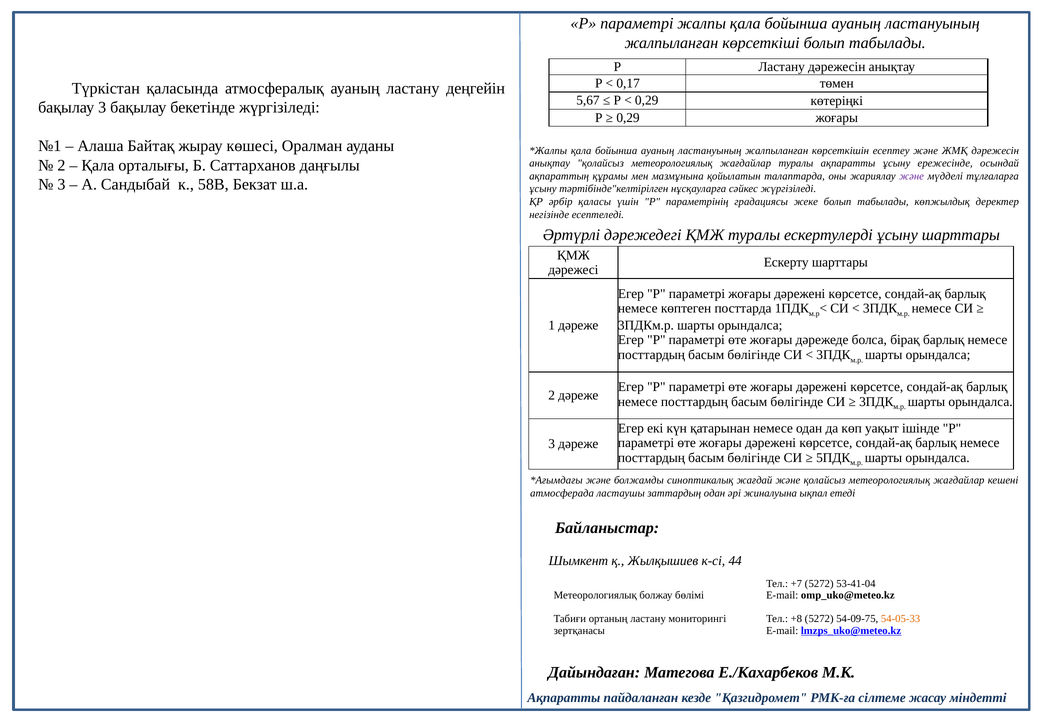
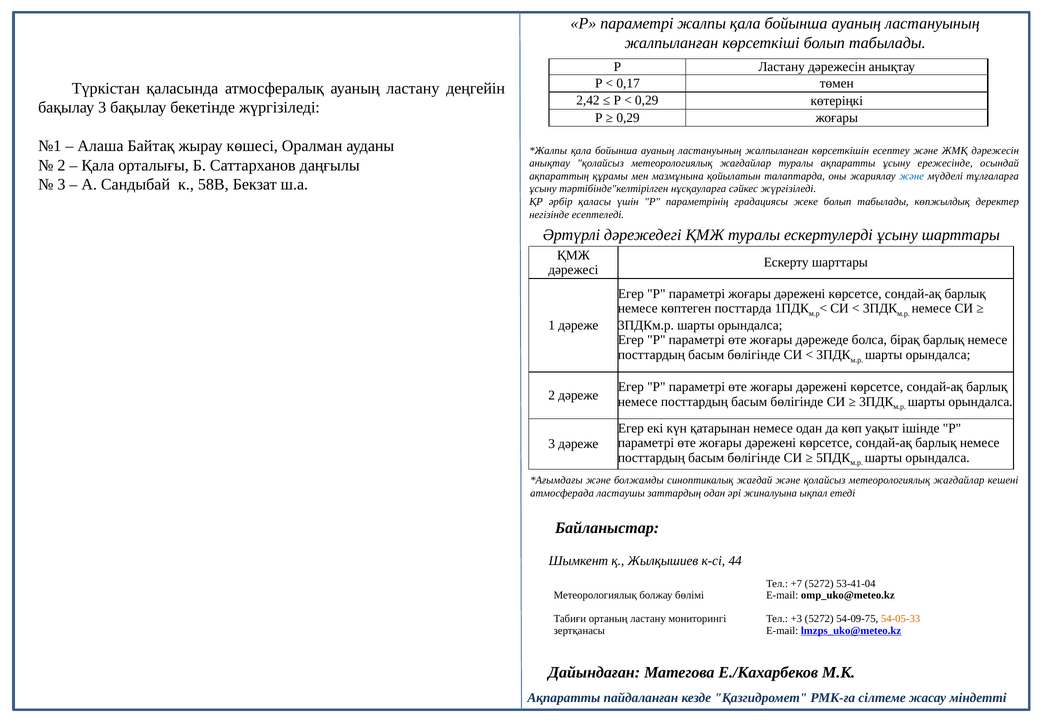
5,67: 5,67 -> 2,42
және at (912, 176) colour: purple -> blue
+8: +8 -> +3
